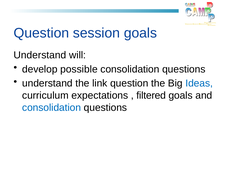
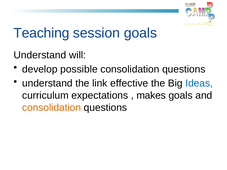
Question at (41, 33): Question -> Teaching
link question: question -> effective
filtered: filtered -> makes
consolidation at (52, 108) colour: blue -> orange
